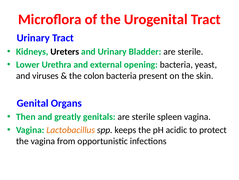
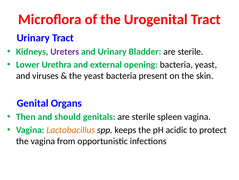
Ureters colour: black -> purple
the colon: colon -> yeast
greatly: greatly -> should
